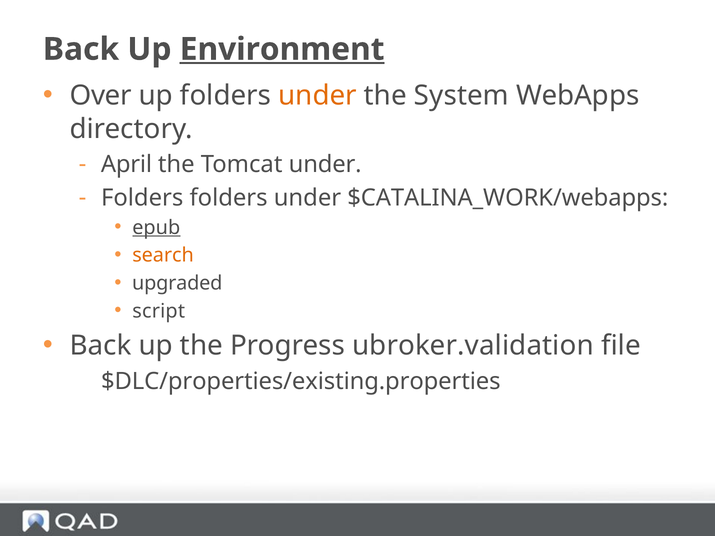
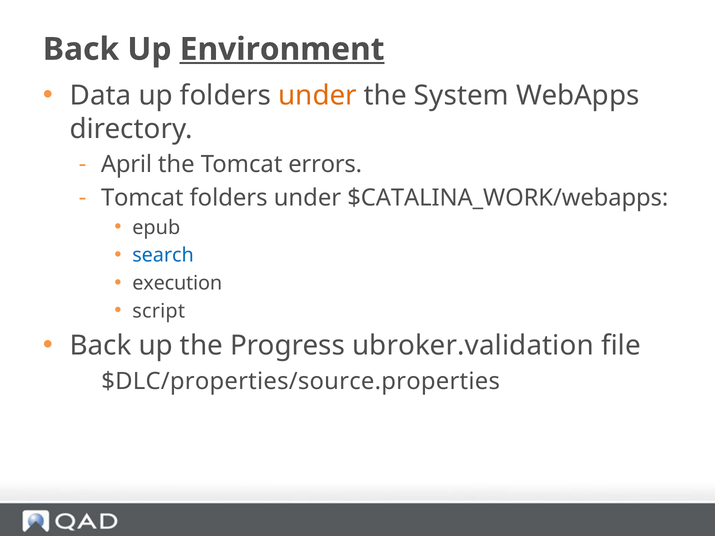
Over: Over -> Data
Tomcat under: under -> errors
Folders at (142, 198): Folders -> Tomcat
epub underline: present -> none
search colour: orange -> blue
upgraded: upgraded -> execution
$DLC/properties/existing.properties: $DLC/properties/existing.properties -> $DLC/properties/source.properties
